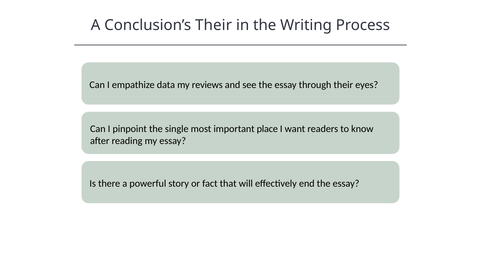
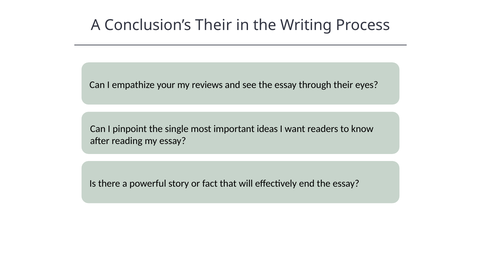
data: data -> your
place: place -> ideas
